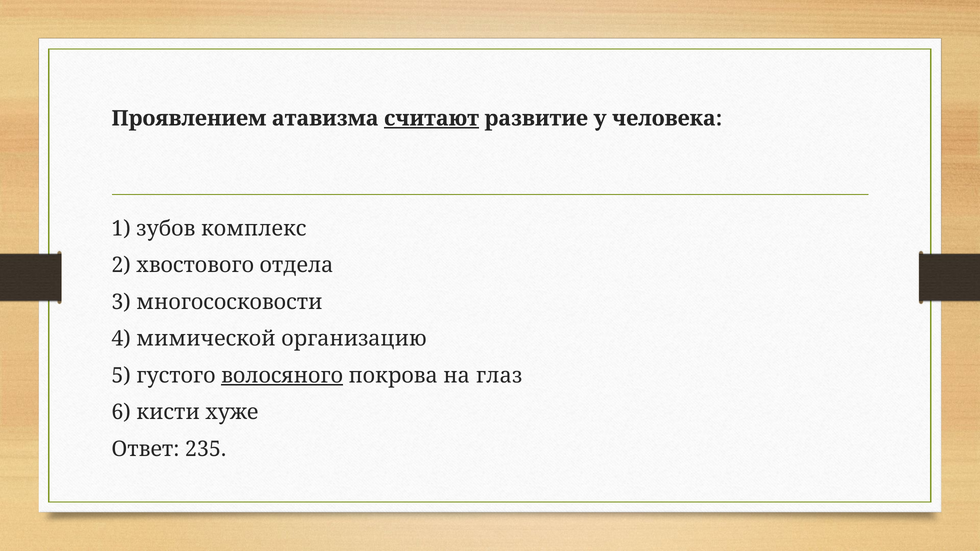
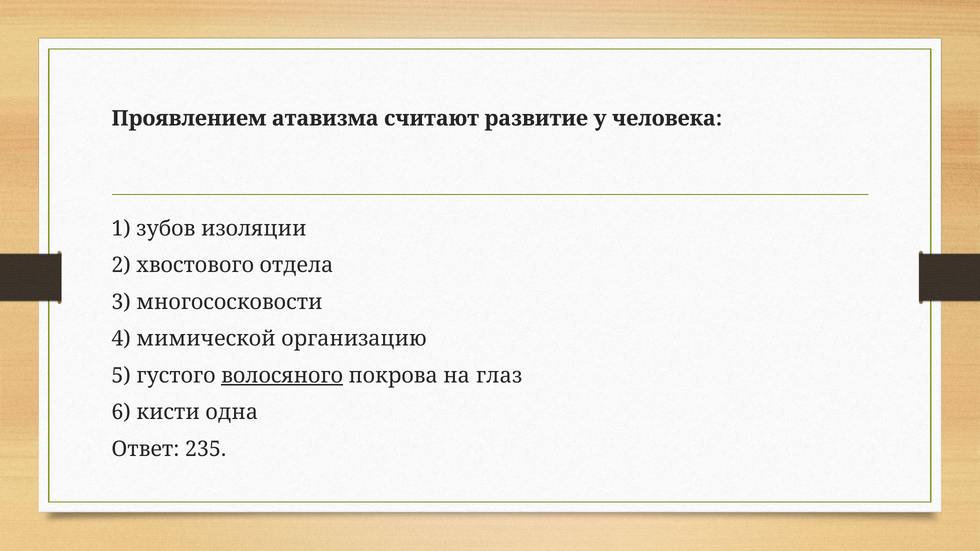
считают underline: present -> none
комплекс: комплекс -> изоляции
хуже: хуже -> одна
